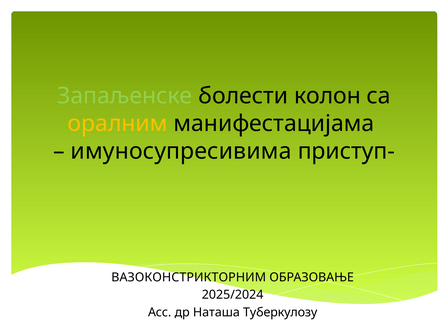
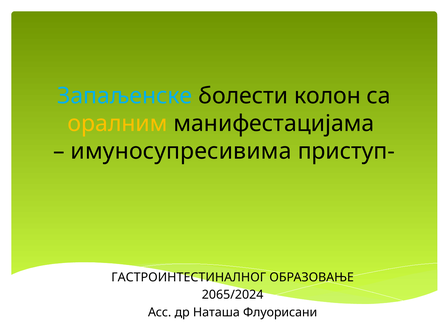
Запаљенске colour: light green -> light blue
ВАЗОКОНСТРИКТОРНИМ: ВАЗОКОНСТРИКТОРНИМ -> ГАСТРОИНТЕСТИНАЛНОГ
2025/2024: 2025/2024 -> 2065/2024
Туберкулозу: Туберкулозу -> Флуорисани
